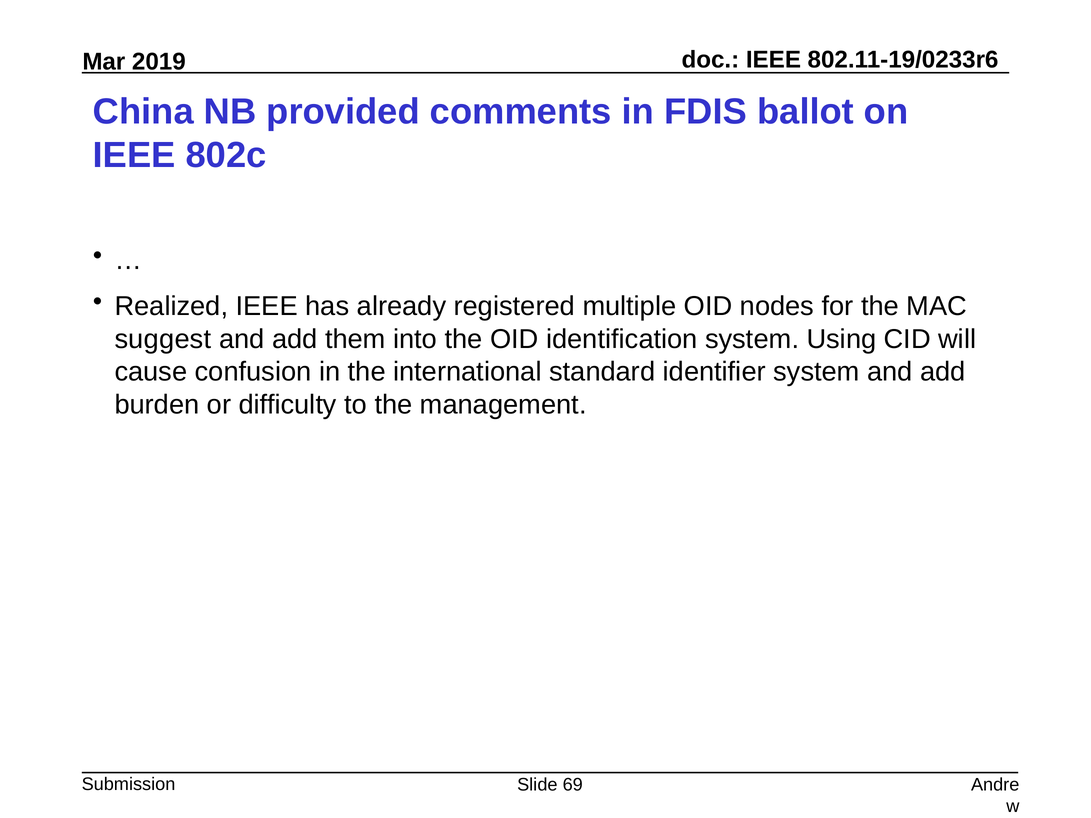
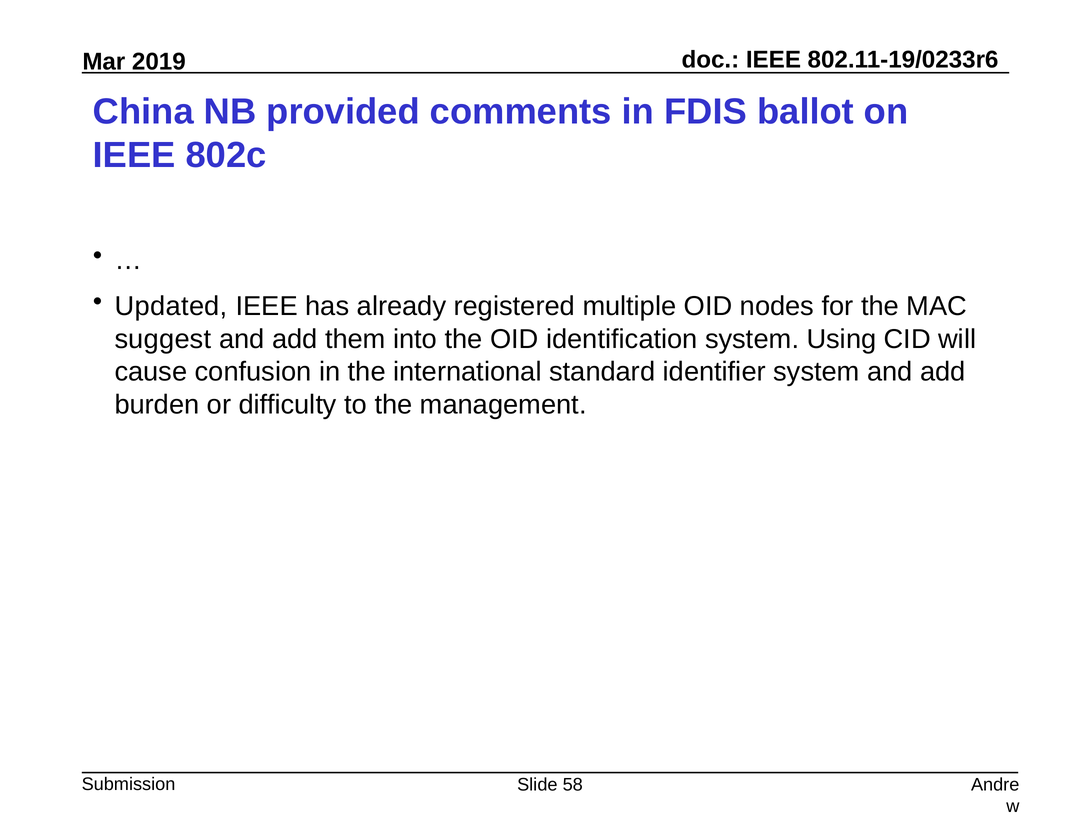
Realized: Realized -> Updated
69: 69 -> 58
